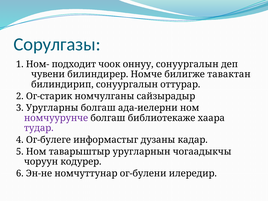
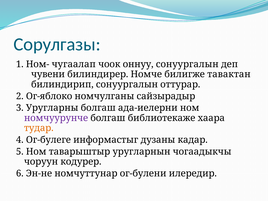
подходит: подходит -> чугаалап
Ог-старик: Ог-старик -> Ог-яблоко
тудар colour: purple -> orange
